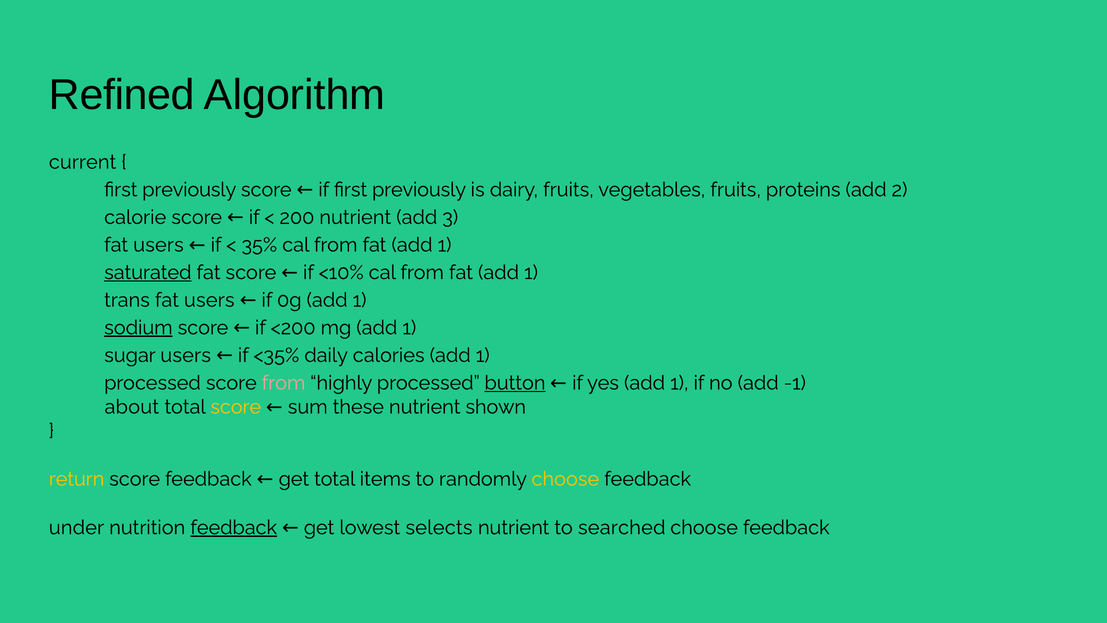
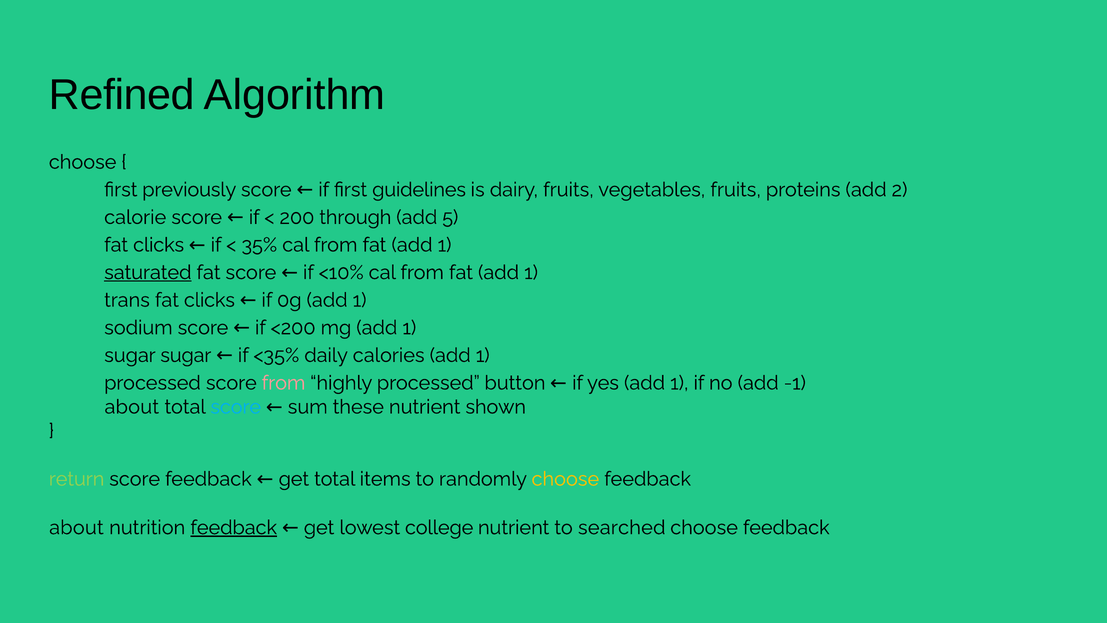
current at (83, 162): current -> choose
if first previously: previously -> guidelines
200 nutrient: nutrient -> through
3: 3 -> 5
users at (158, 245): users -> clicks
trans fat users: users -> clicks
sodium underline: present -> none
sugar users: users -> sugar
button underline: present -> none
score at (236, 407) colour: yellow -> light blue
return colour: yellow -> light green
under at (76, 527): under -> about
selects: selects -> college
